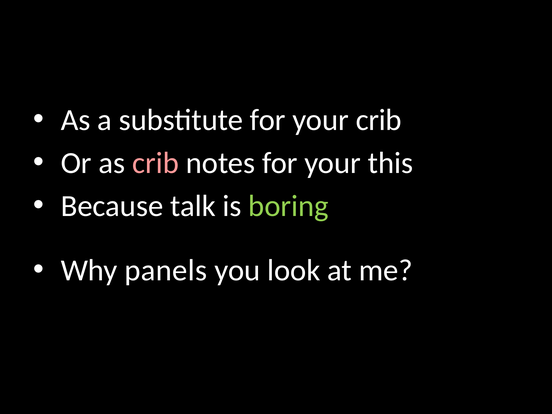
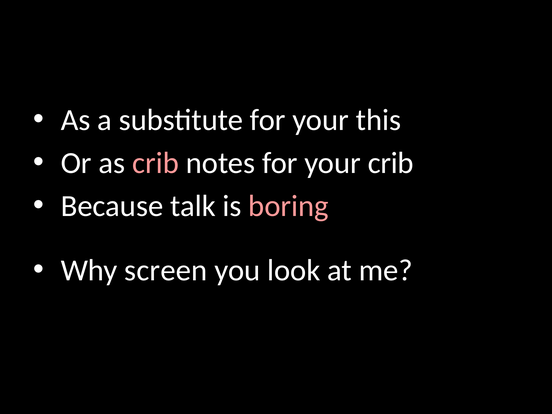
your crib: crib -> this
your this: this -> crib
boring colour: light green -> pink
panels: panels -> screen
